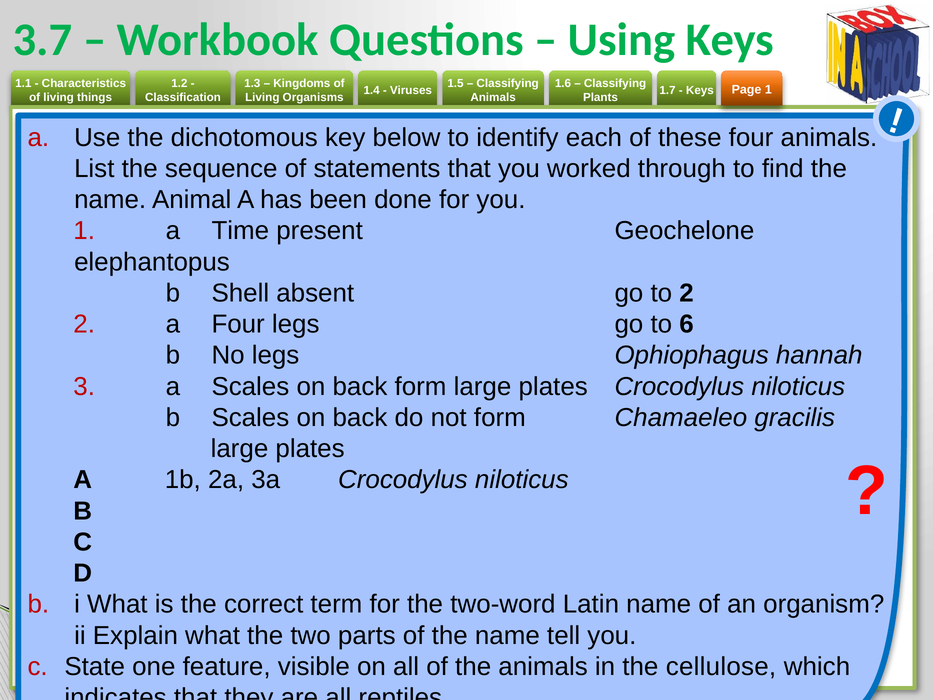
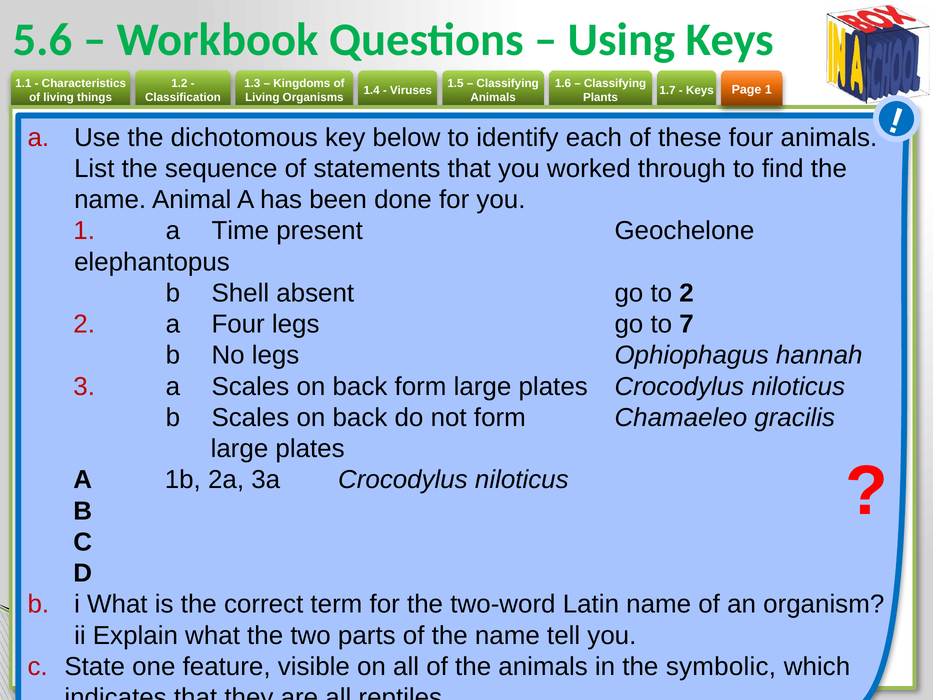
3.7: 3.7 -> 5.6
6: 6 -> 7
cellulose: cellulose -> symbolic
